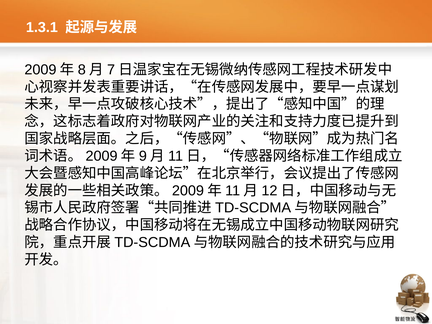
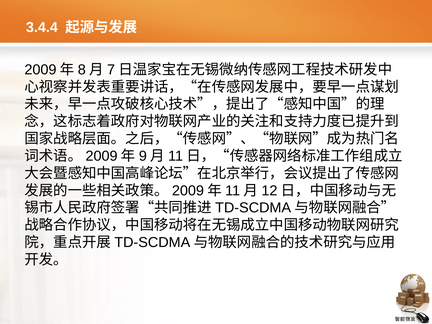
1.3.1: 1.3.1 -> 3.4.4
